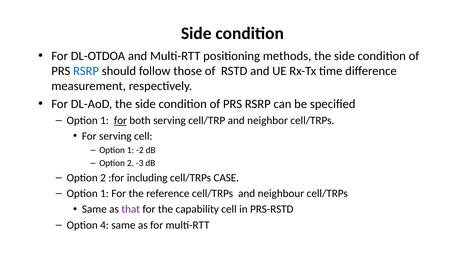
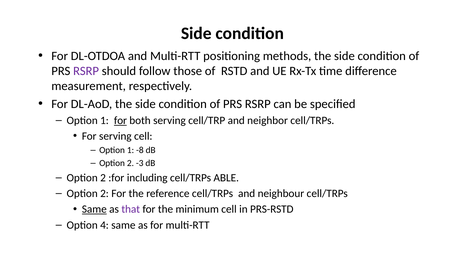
RSRP at (86, 71) colour: blue -> purple
-2: -2 -> -8
CASE: CASE -> ABLE
1 at (104, 193): 1 -> 2
Same at (94, 209) underline: none -> present
capability: capability -> minimum
